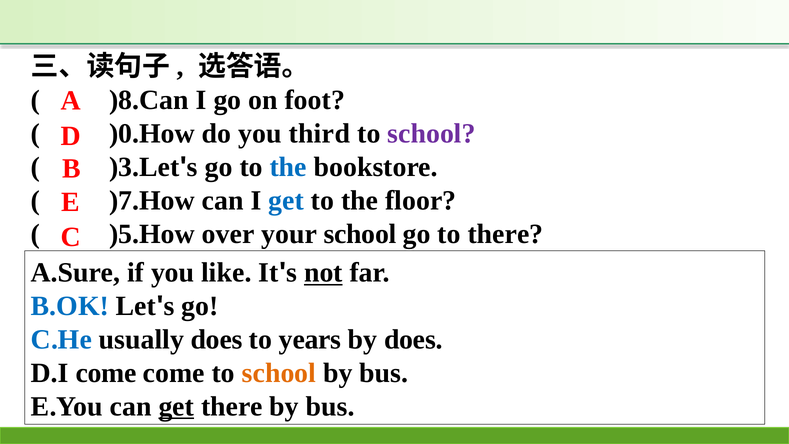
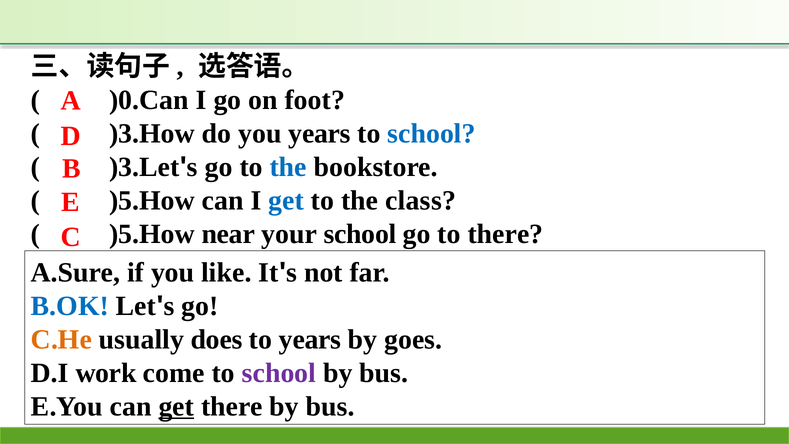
)8.Can: )8.Can -> )0.Can
)0.How: )0.How -> )3.How
you third: third -> years
school at (432, 134) colour: purple -> blue
)7.How at (152, 200): )7.How -> )5.How
floor: floor -> class
over: over -> near
not underline: present -> none
C.He colour: blue -> orange
by does: does -> goes
D.I come: come -> work
school at (279, 373) colour: orange -> purple
